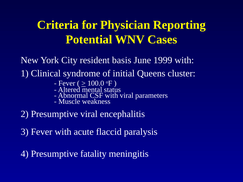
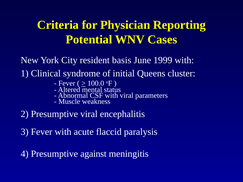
fatality: fatality -> against
